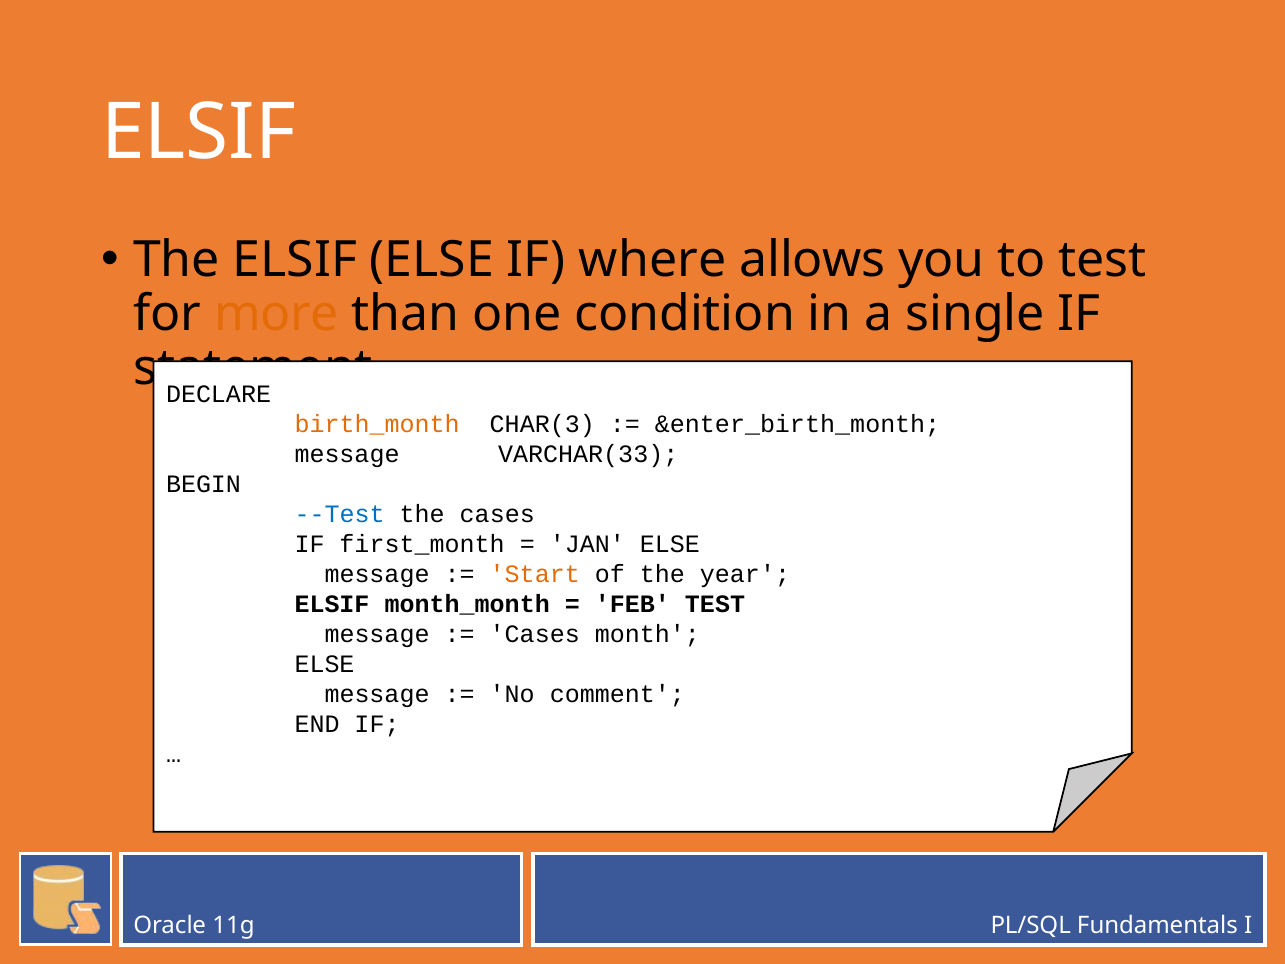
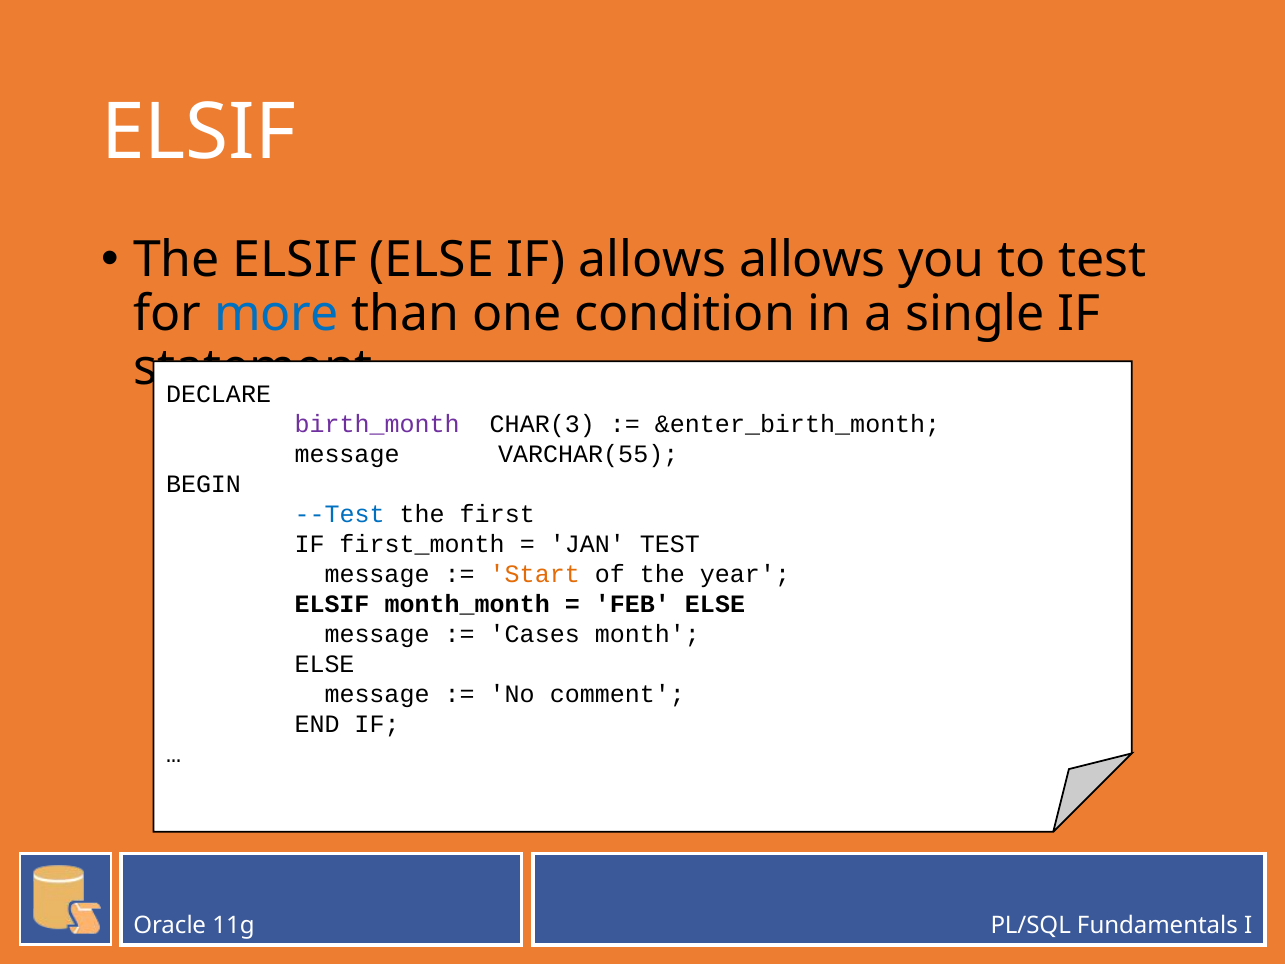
IF where: where -> allows
more colour: orange -> blue
birth_month colour: orange -> purple
VARCHAR(33: VARCHAR(33 -> VARCHAR(55
the cases: cases -> first
JAN ELSE: ELSE -> TEST
FEB TEST: TEST -> ELSE
